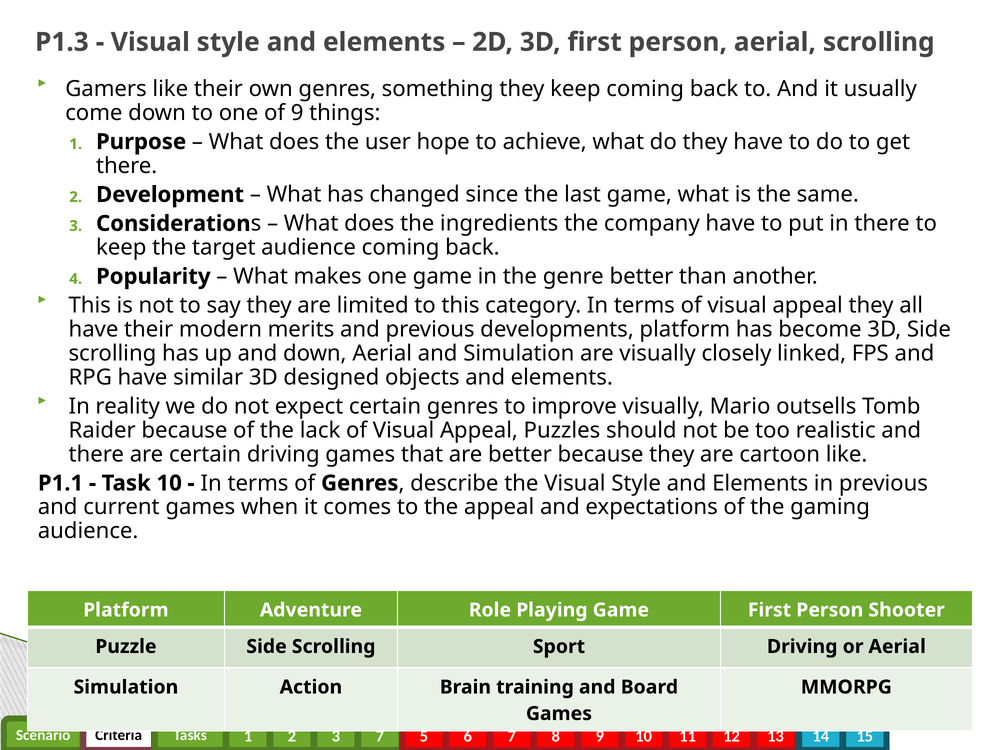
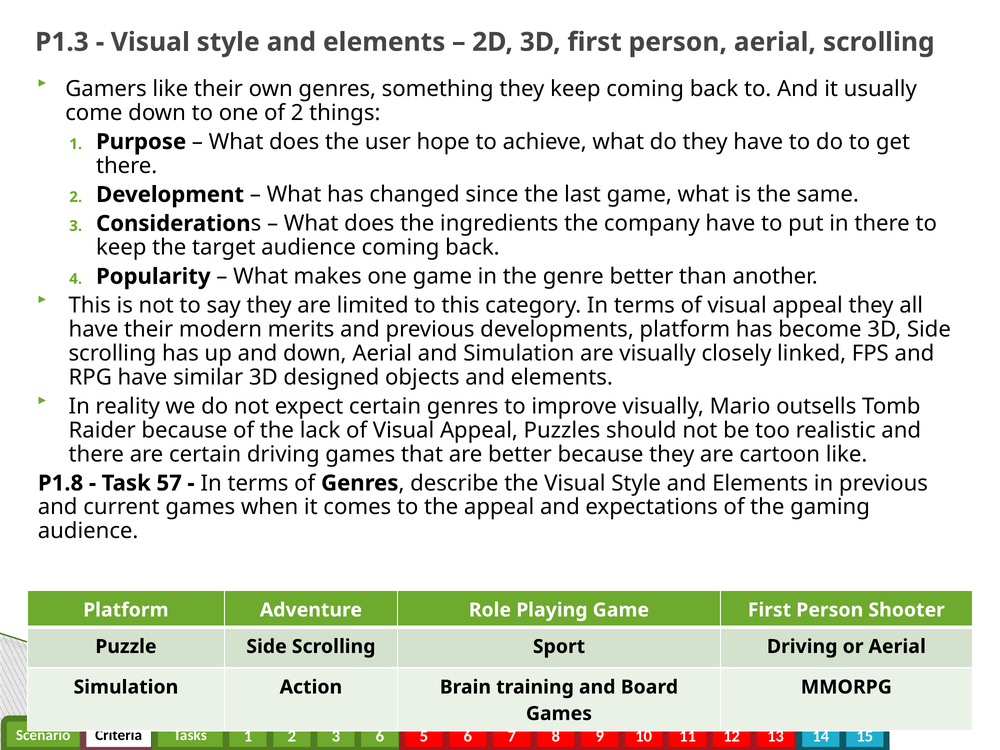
of 9: 9 -> 2
P1.1: P1.1 -> P1.8
Task 10: 10 -> 57
7 at (380, 736): 7 -> 6
